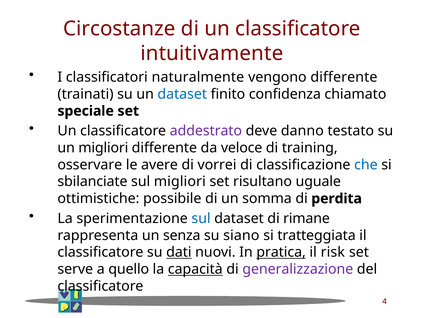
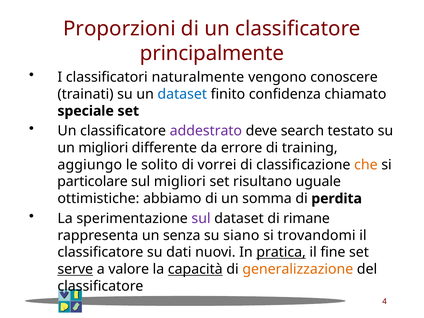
Circostanze: Circostanze -> Proporzioni
intuitivamente: intuitivamente -> principalmente
vengono differente: differente -> conoscere
danno: danno -> search
veloce: veloce -> errore
osservare: osservare -> aggiungo
avere: avere -> solito
che colour: blue -> orange
sbilanciate: sbilanciate -> particolare
possibile: possibile -> abbiamo
sul at (201, 218) colour: blue -> purple
tratteggiata: tratteggiata -> trovandomi
dati underline: present -> none
risk: risk -> fine
serve underline: none -> present
quello: quello -> valore
generalizzazione colour: purple -> orange
